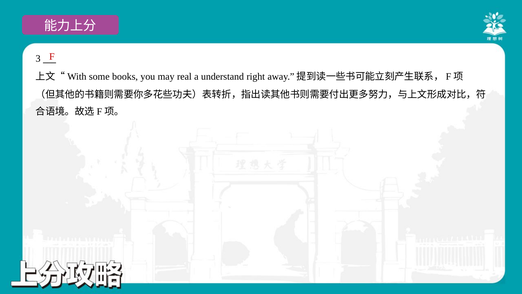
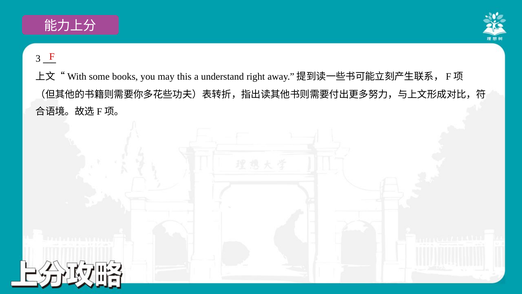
real: real -> this
